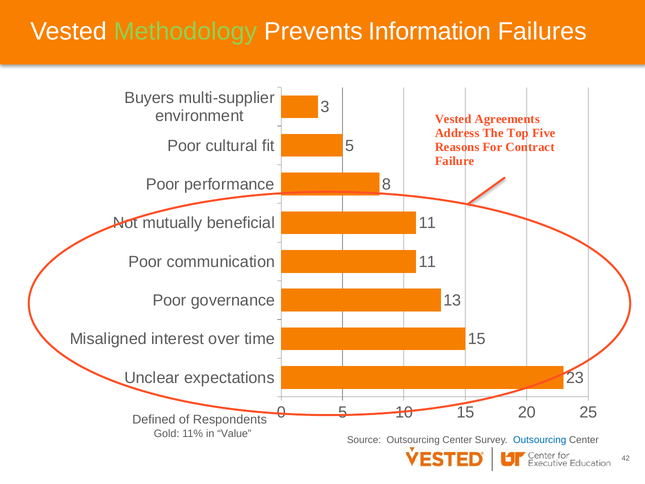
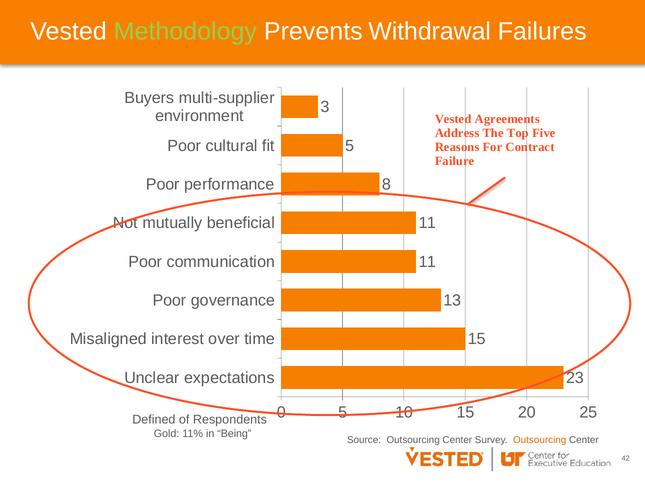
Information: Information -> Withdrawal
Value: Value -> Being
Outsourcing at (540, 440) colour: blue -> orange
